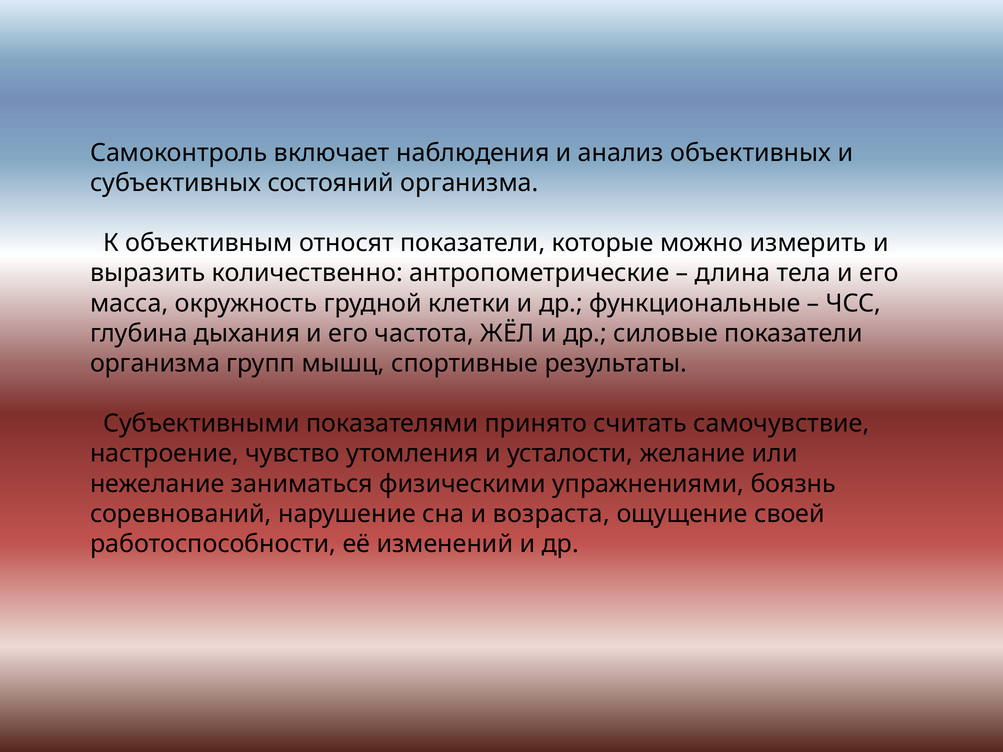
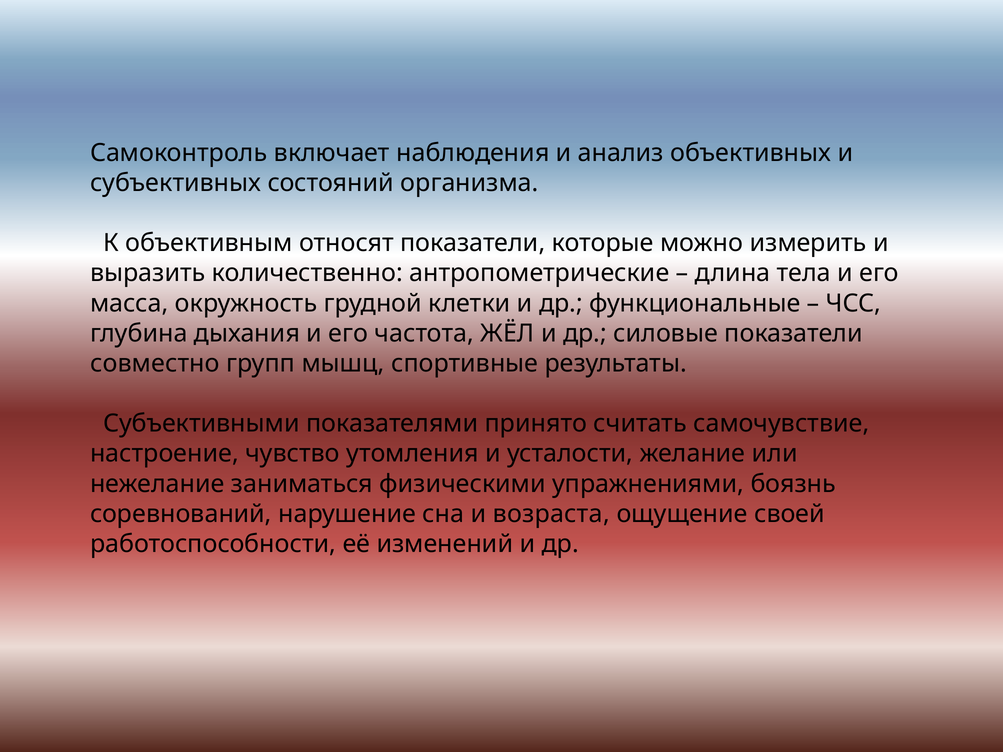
организма at (155, 364): организма -> совместно
